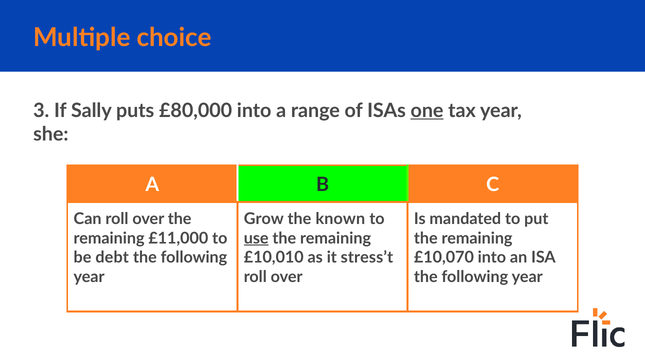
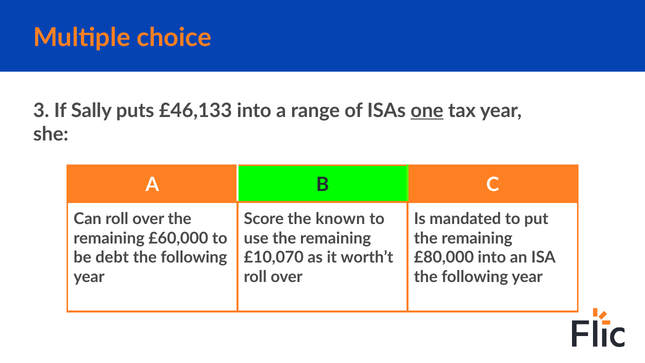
£80,000: £80,000 -> £46,133
Grow: Grow -> Score
£11,000: £11,000 -> £60,000
use underline: present -> none
£10,010: £10,010 -> £10,070
stress’t: stress’t -> worth’t
£10,070: £10,070 -> £80,000
